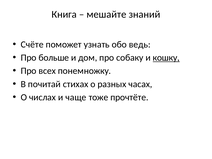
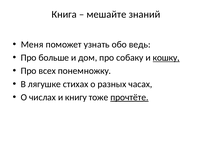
Счёте: Счёте -> Меня
почитай: почитай -> лягушке
чаще: чаще -> книгу
прочтёте underline: none -> present
